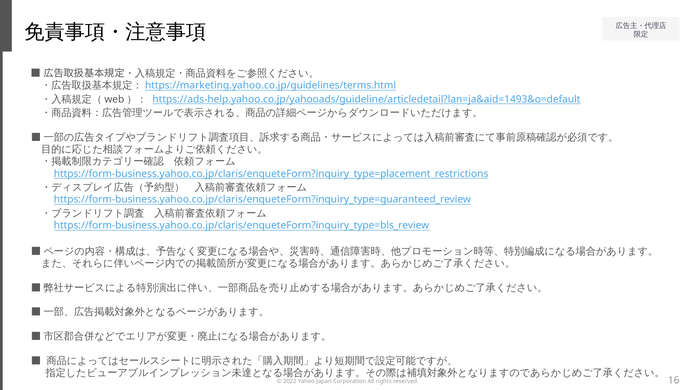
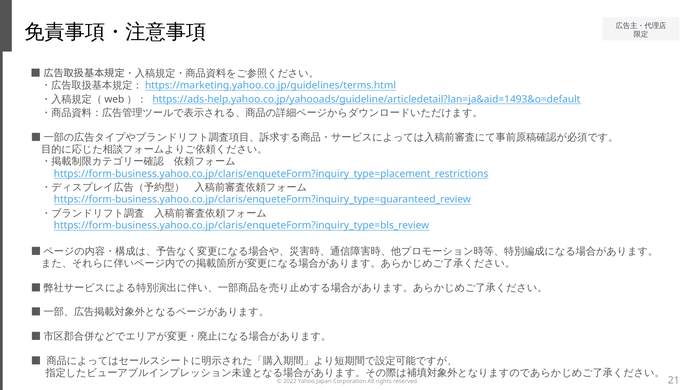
16: 16 -> 21
